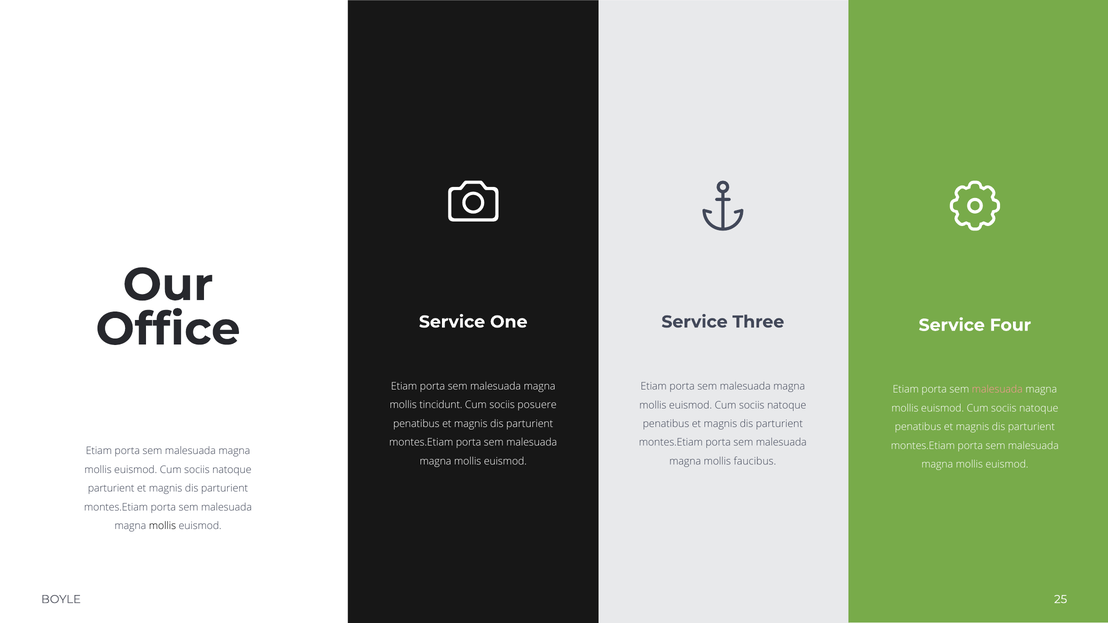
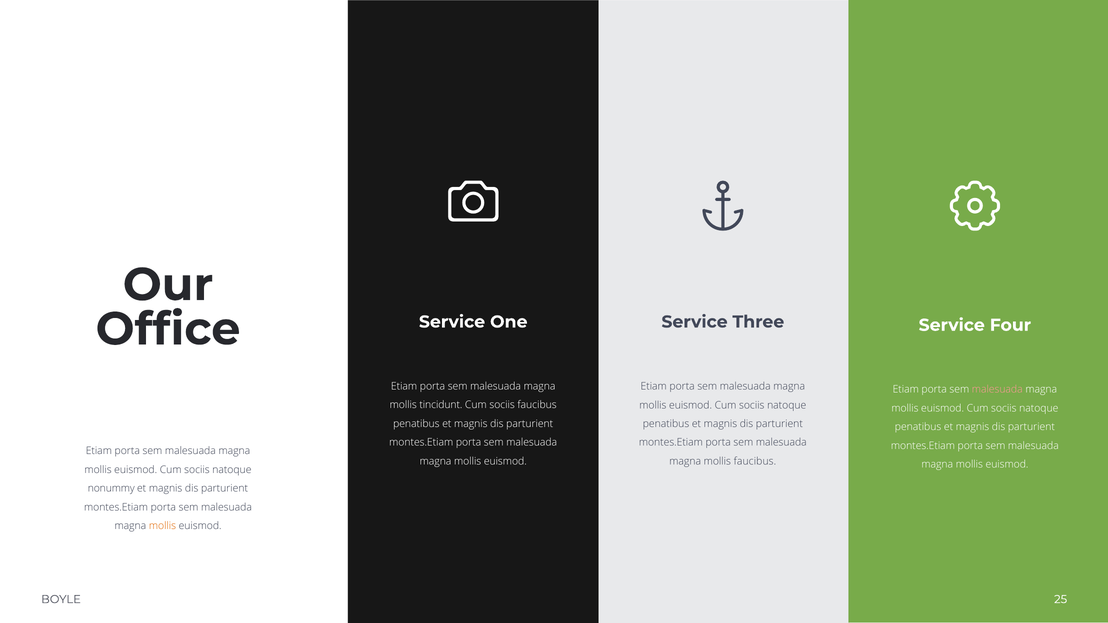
sociis posuere: posuere -> faucibus
parturient at (111, 489): parturient -> nonummy
mollis at (162, 526) colour: black -> orange
